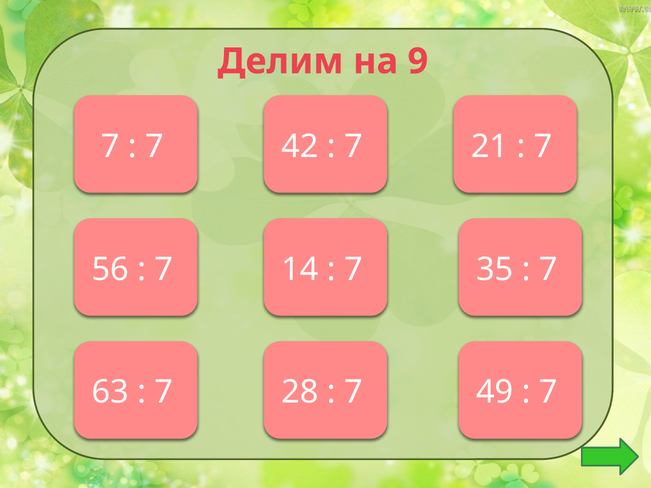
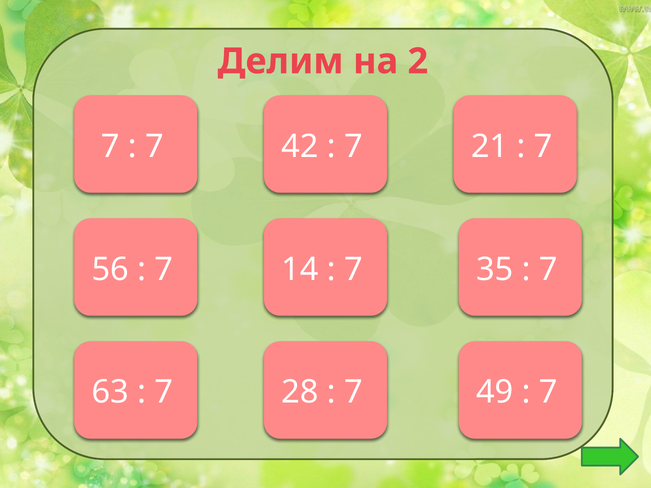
на 9: 9 -> 2
